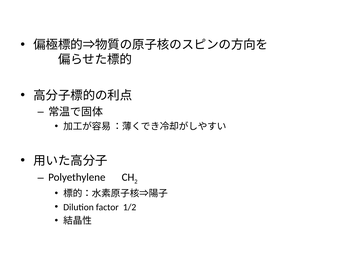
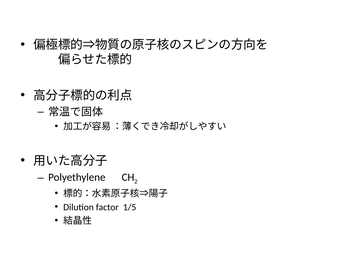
1/2: 1/2 -> 1/5
